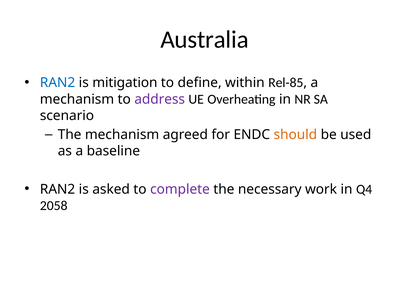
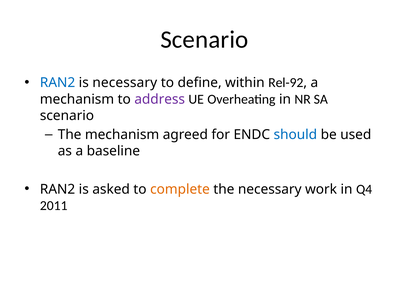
Australia at (205, 40): Australia -> Scenario
is mitigation: mitigation -> necessary
Rel-85: Rel-85 -> Rel-92
should colour: orange -> blue
complete colour: purple -> orange
2058: 2058 -> 2011
